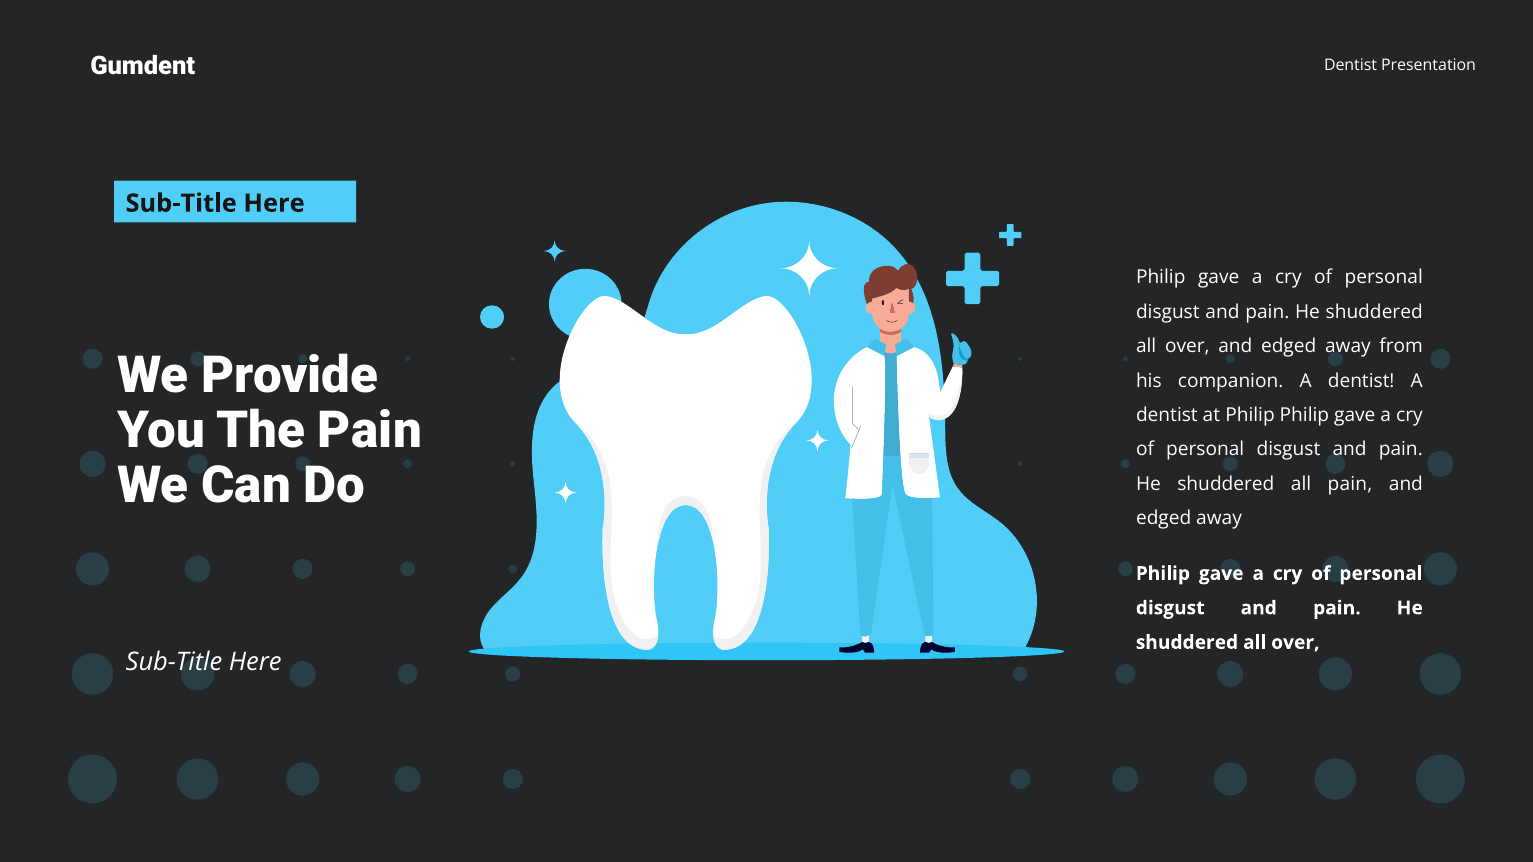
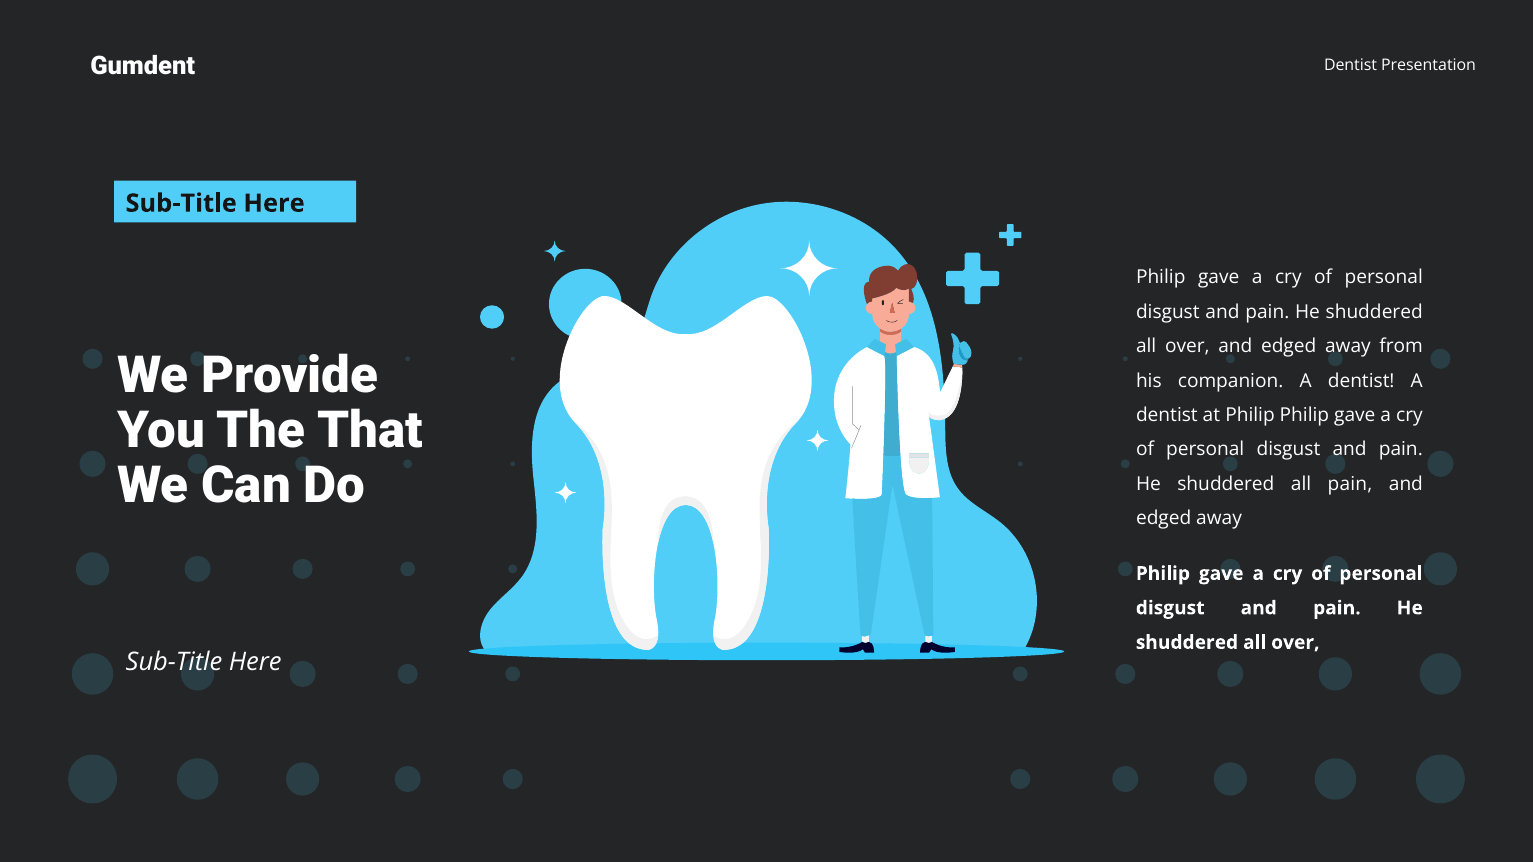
The Pain: Pain -> That
